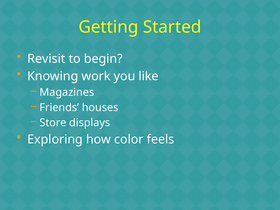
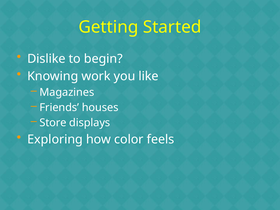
Revisit: Revisit -> Dislike
